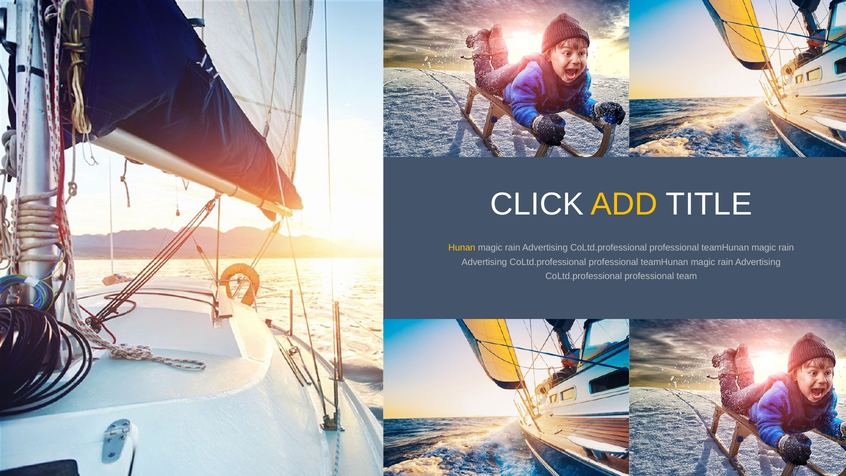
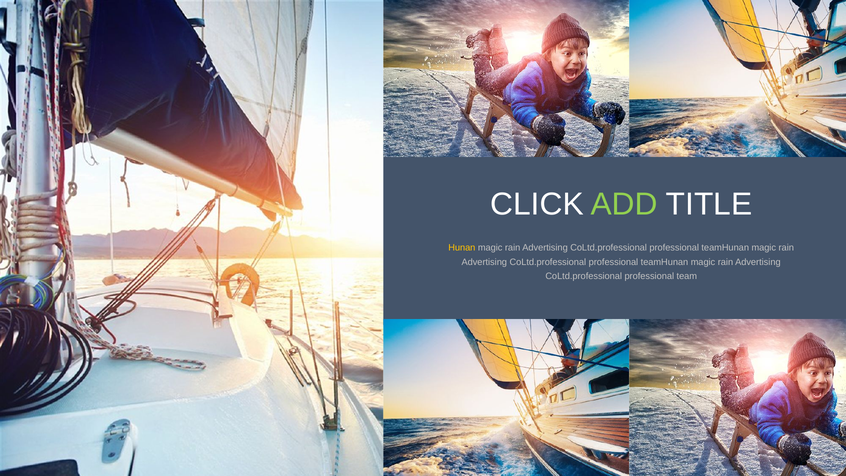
ADD colour: yellow -> light green
